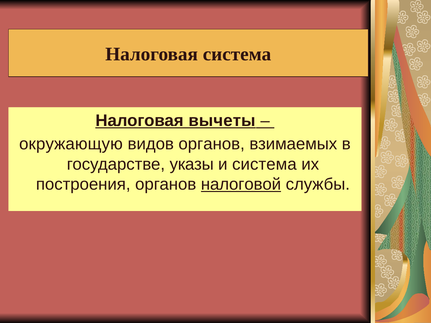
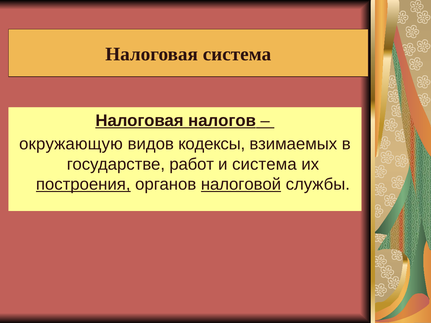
вычеты: вычеты -> налогов
видов органов: органов -> кодексы
указы: указы -> работ
построения underline: none -> present
